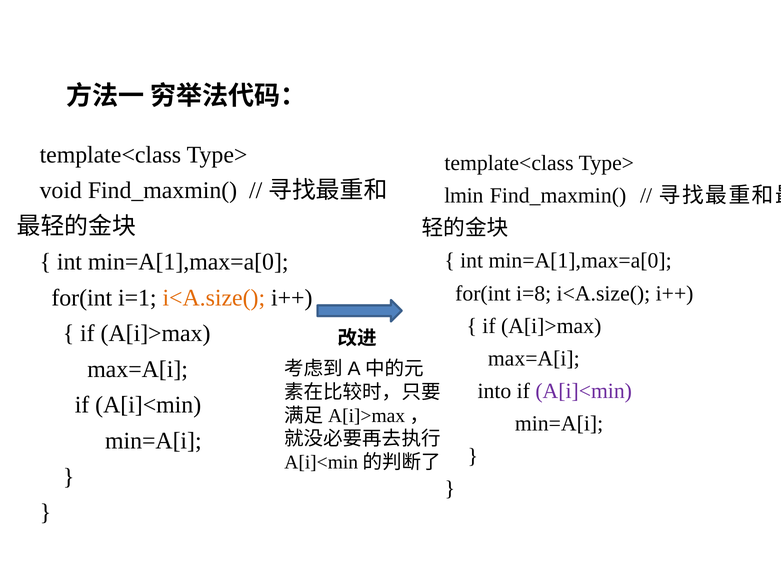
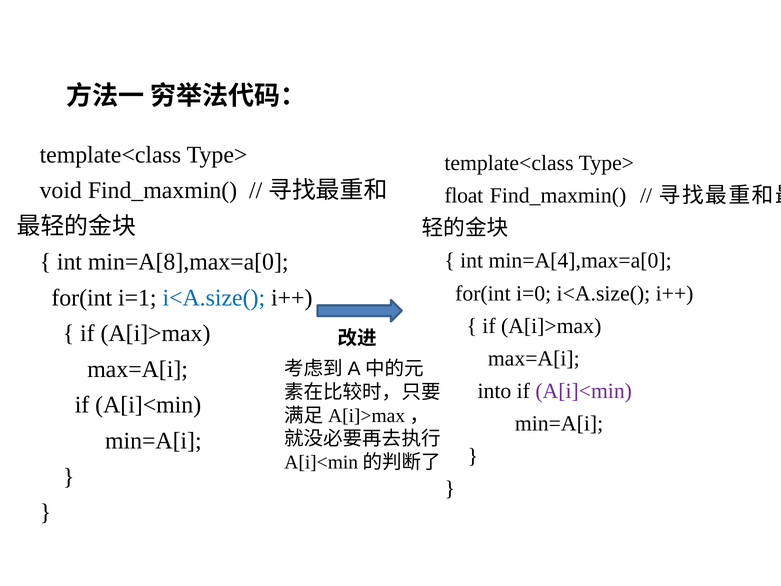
lmin: lmin -> float
min=A[1],max=a[0 at (580, 261): min=A[1],max=a[0 -> min=A[4],max=a[0
min=A[1],max=a[0 at (188, 262): min=A[1],max=a[0 -> min=A[8],max=a[0
i=8: i=8 -> i=0
i<A.size( at (214, 298) colour: orange -> blue
